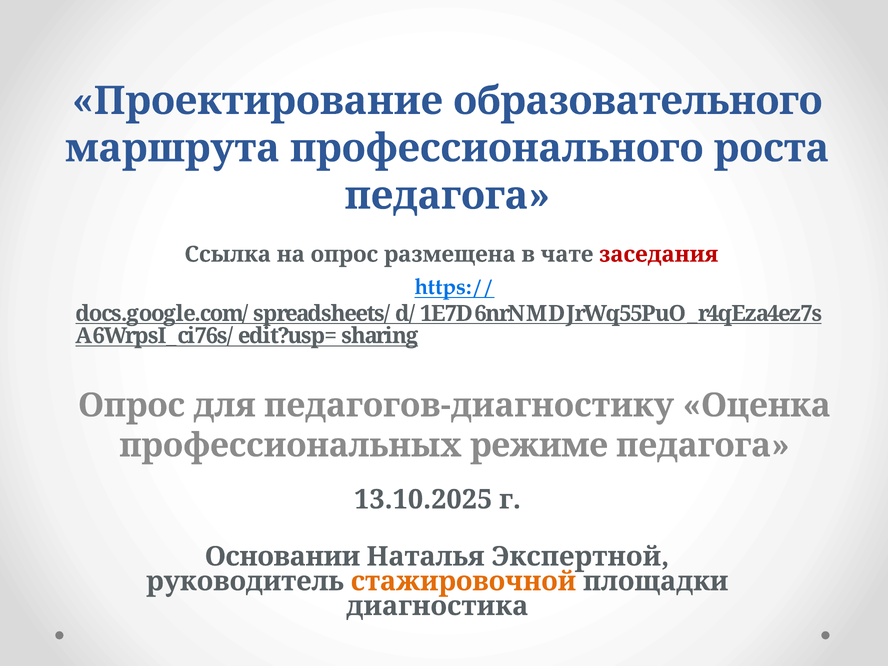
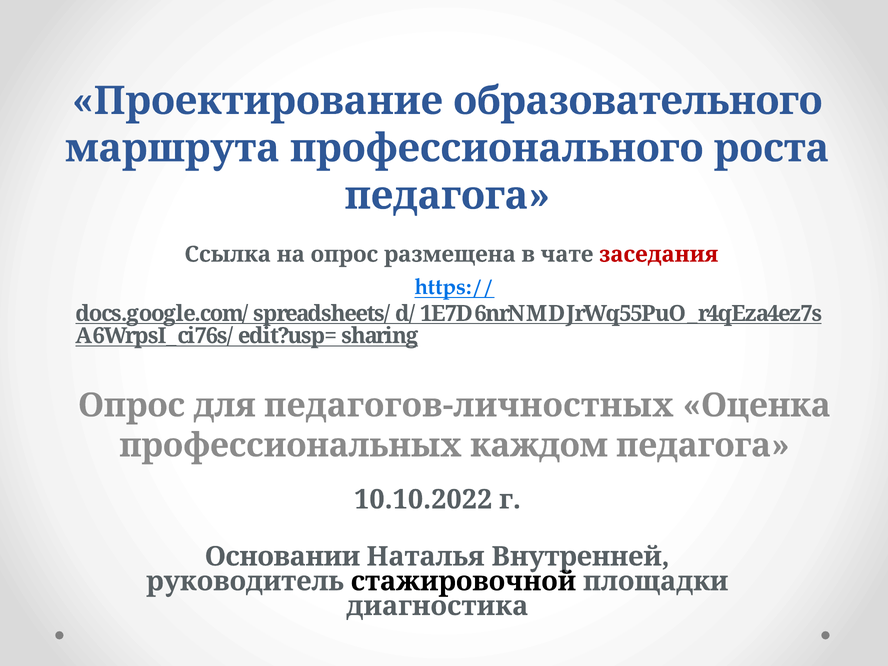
педагогов-диагностику: педагогов-диагностику -> педагогов-личностных
режиме: режиме -> каждом
13.10.2025: 13.10.2025 -> 10.10.2022
Экспертной: Экспертной -> Внутренней
стажировочной colour: orange -> black
